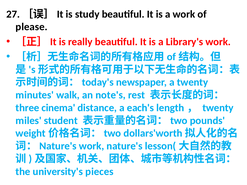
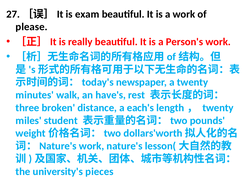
study: study -> exam
Library's: Library's -> Person's
note's: note's -> have's
cinema: cinema -> broken
